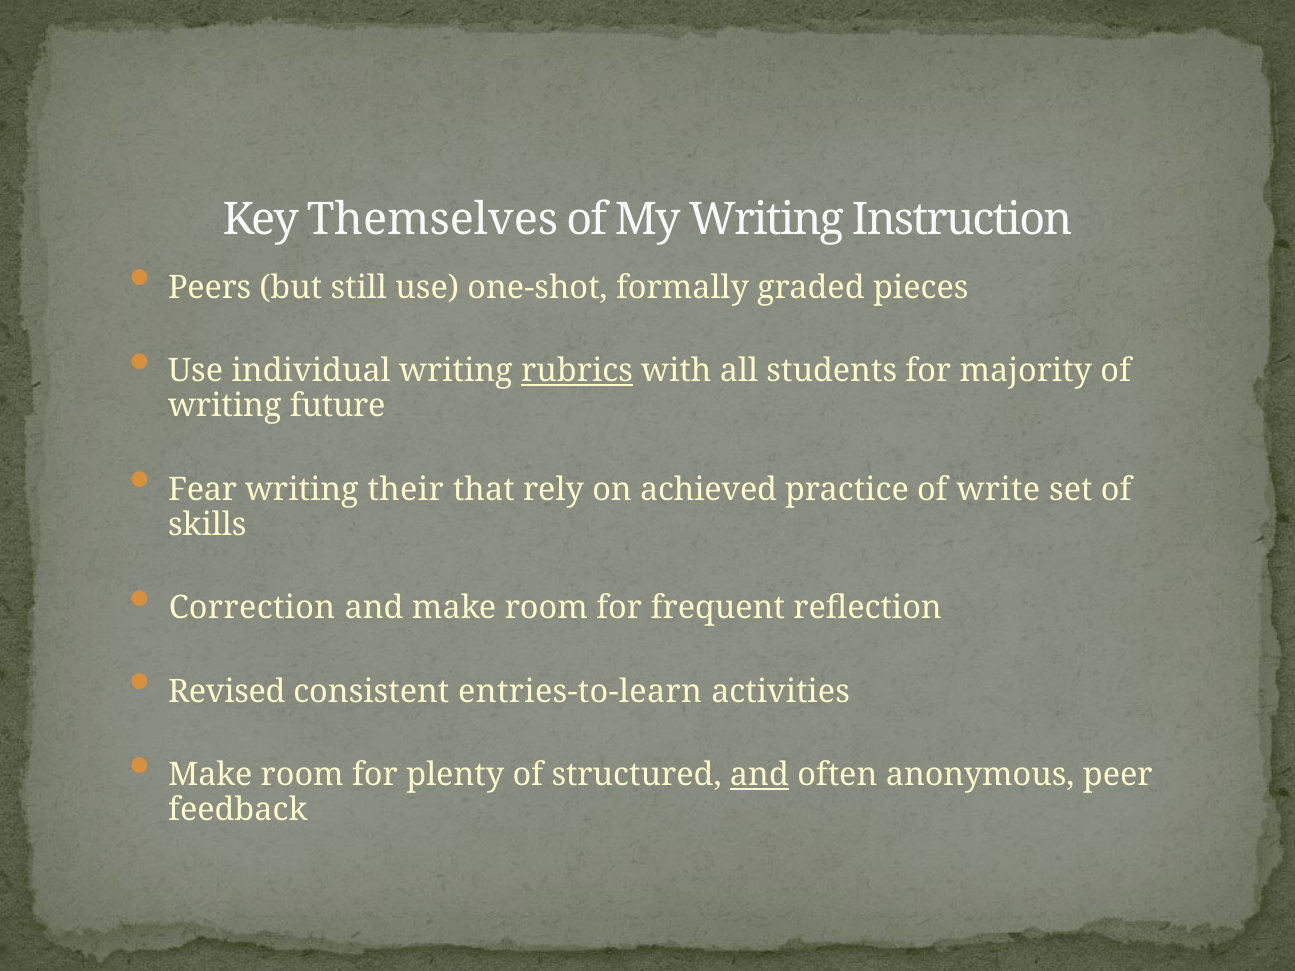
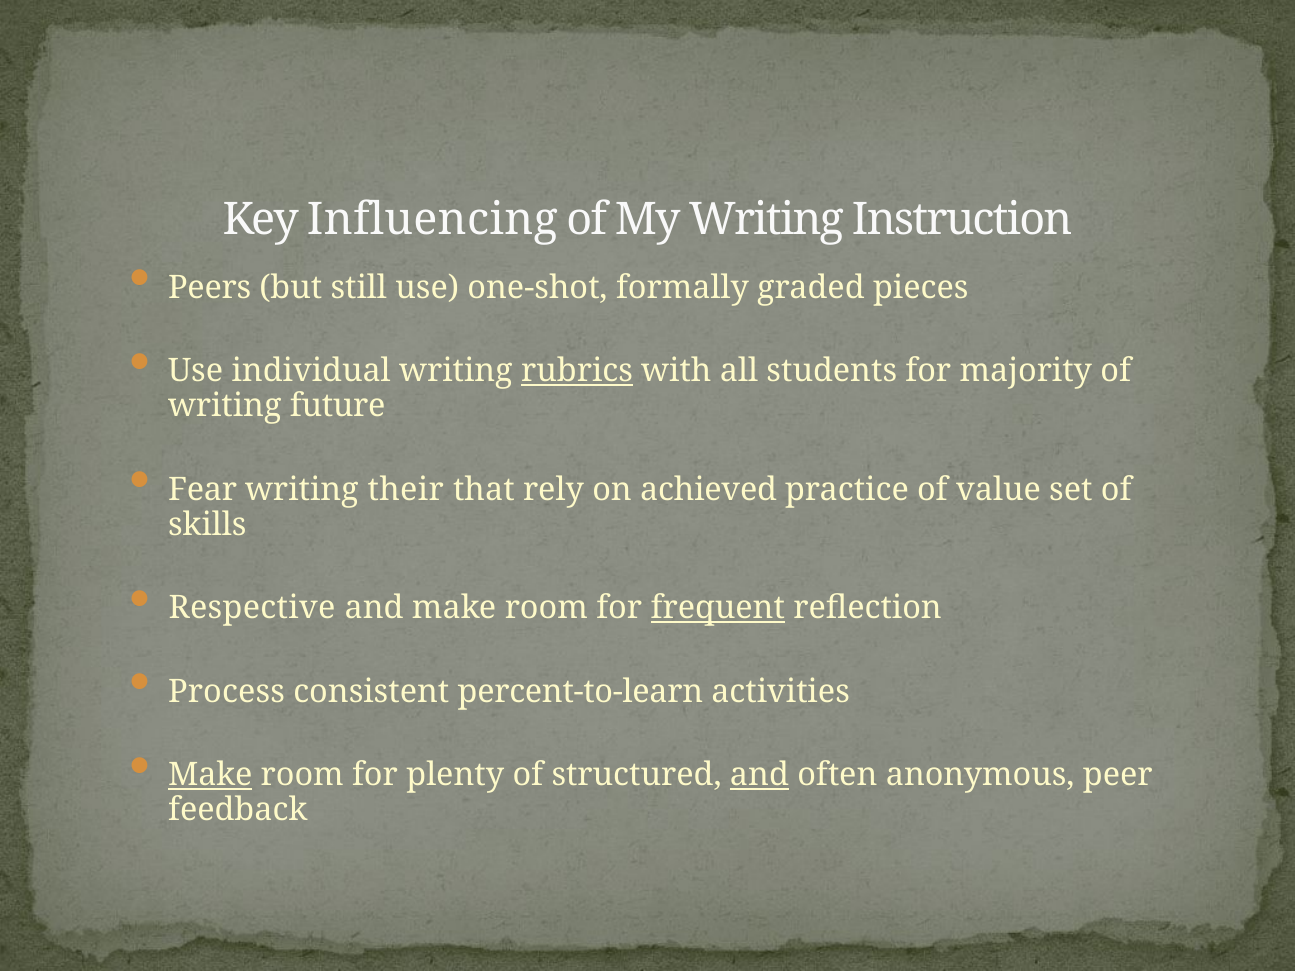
Themselves: Themselves -> Influencing
write: write -> value
Correction: Correction -> Respective
frequent underline: none -> present
Revised: Revised -> Process
entries-to-learn: entries-to-learn -> percent-to-learn
Make at (210, 775) underline: none -> present
